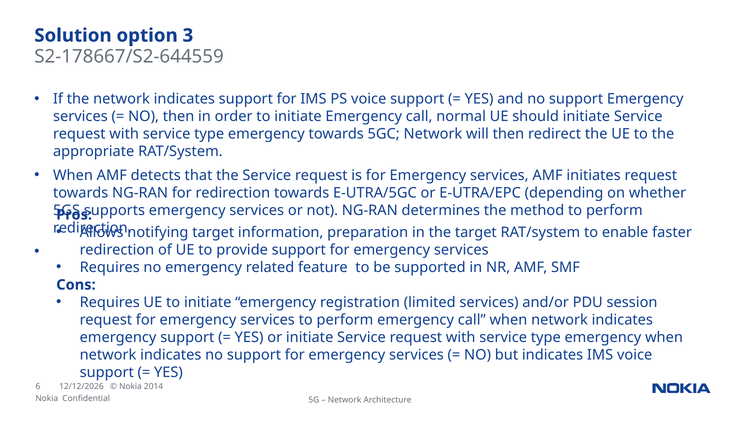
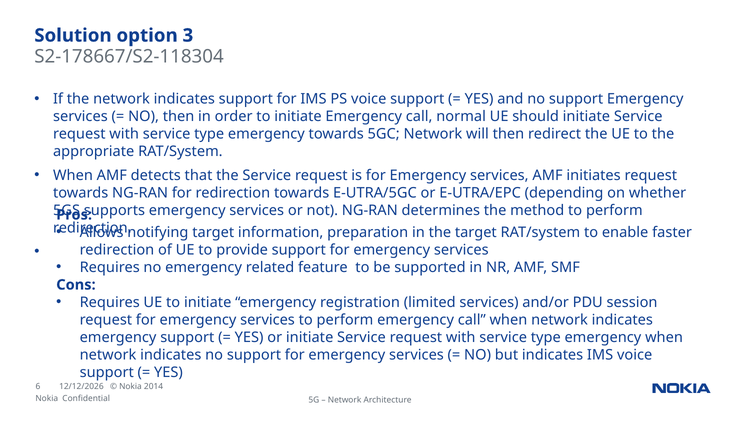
S2-178667/S2-644559: S2-178667/S2-644559 -> S2-178667/S2-118304
